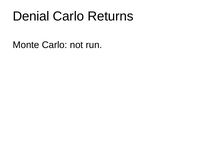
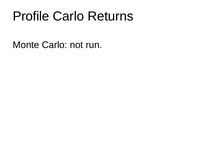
Denial: Denial -> Profile
